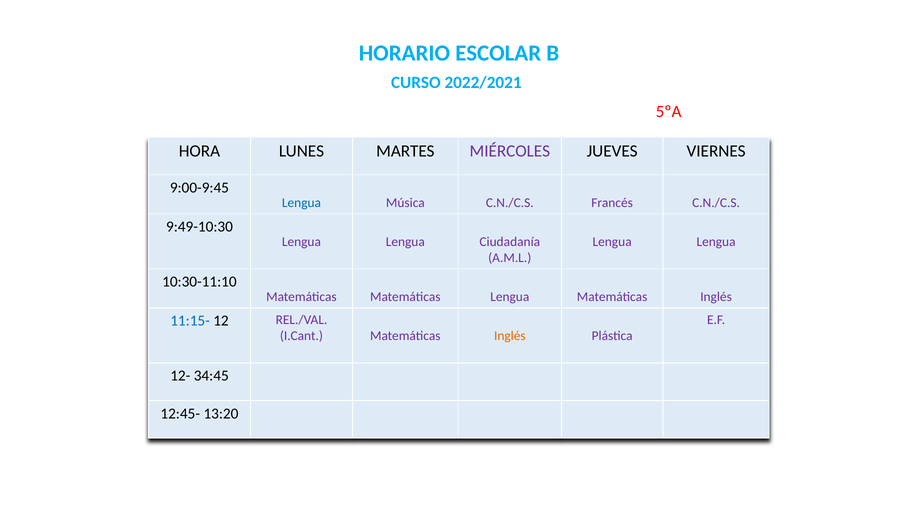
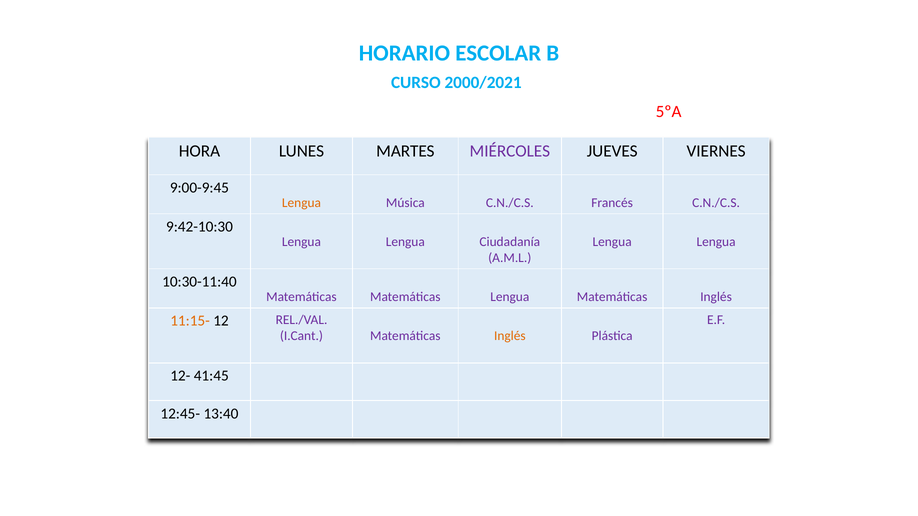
2022/2021: 2022/2021 -> 2000/2021
Lengua at (301, 203) colour: blue -> orange
9:49-10:30: 9:49-10:30 -> 9:42-10:30
10:30-11:10: 10:30-11:10 -> 10:30-11:40
11:15- colour: blue -> orange
34:45: 34:45 -> 41:45
13:20: 13:20 -> 13:40
